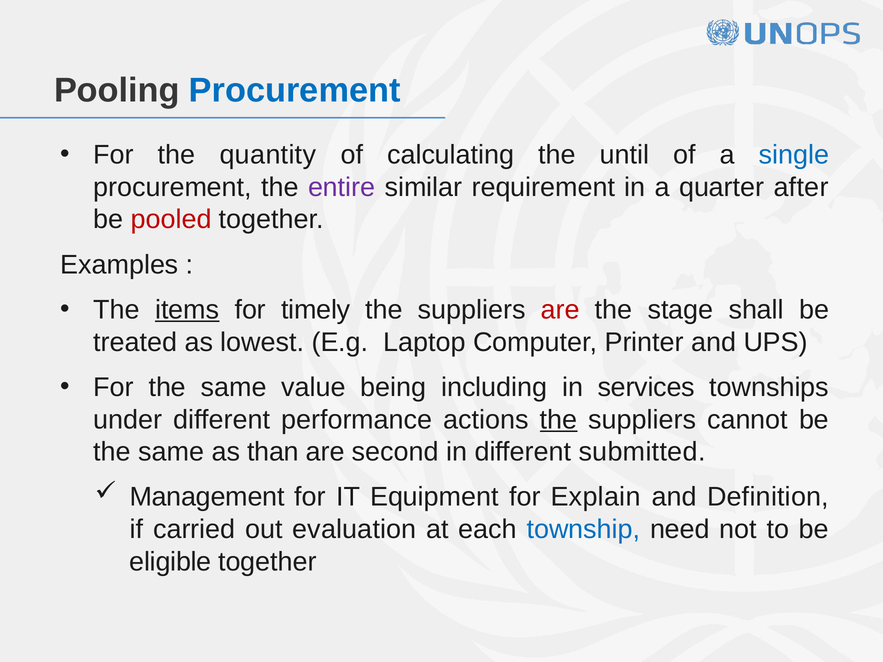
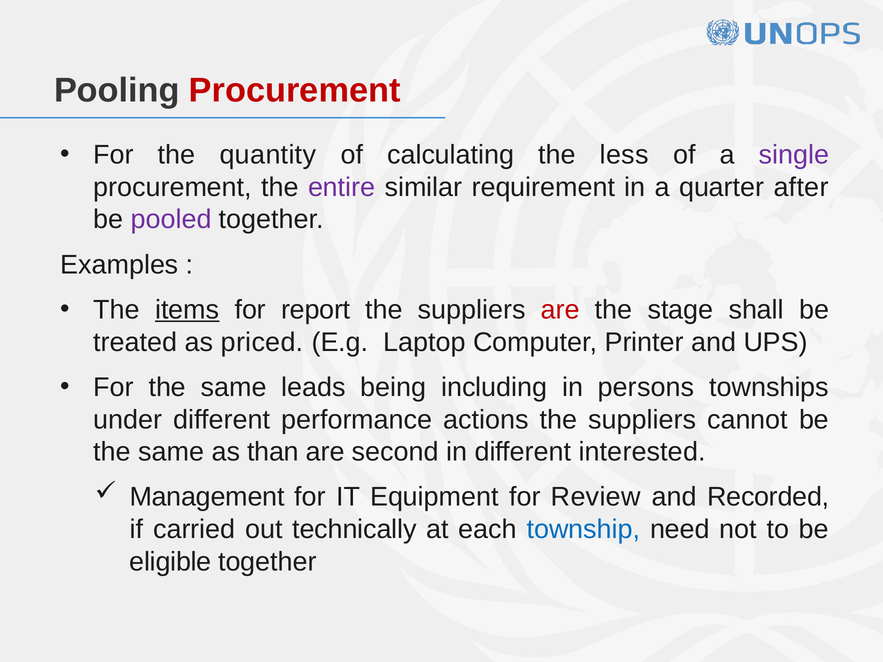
Procurement at (295, 90) colour: blue -> red
until: until -> less
single colour: blue -> purple
pooled colour: red -> purple
timely: timely -> report
lowest: lowest -> priced
value: value -> leads
services: services -> persons
the at (559, 420) underline: present -> none
submitted: submitted -> interested
Explain: Explain -> Review
Definition: Definition -> Recorded
evaluation: evaluation -> technically
